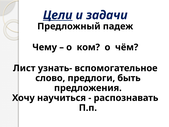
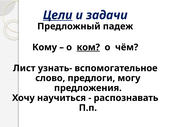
Чему: Чему -> Кому
ком underline: none -> present
быть: быть -> могу
